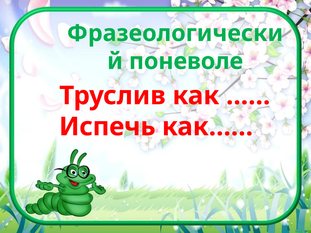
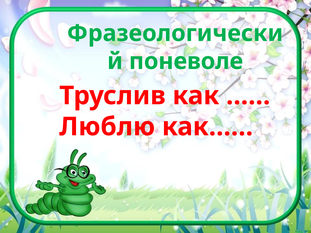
Испечь: Испечь -> Люблю
